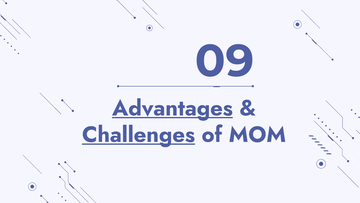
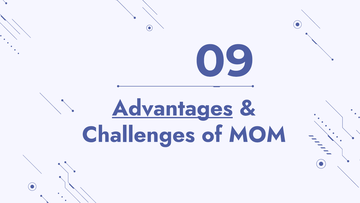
Challenges underline: present -> none
